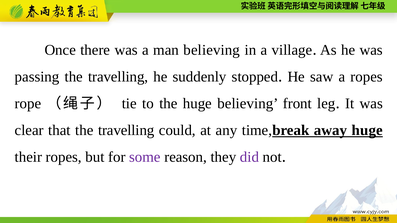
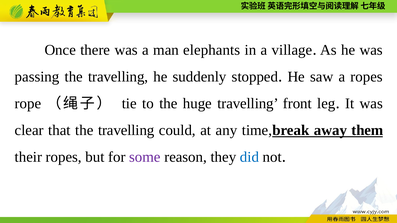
man believing: believing -> elephants
huge believing: believing -> travelling
away huge: huge -> them
did colour: purple -> blue
